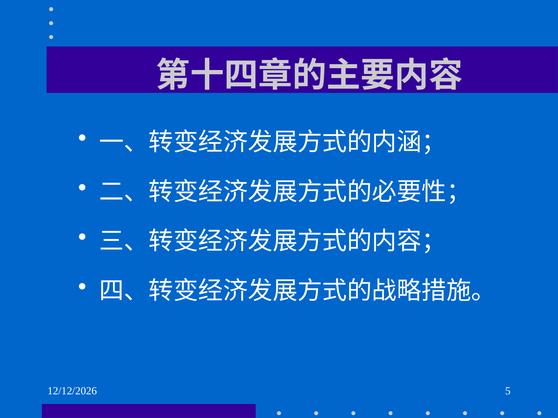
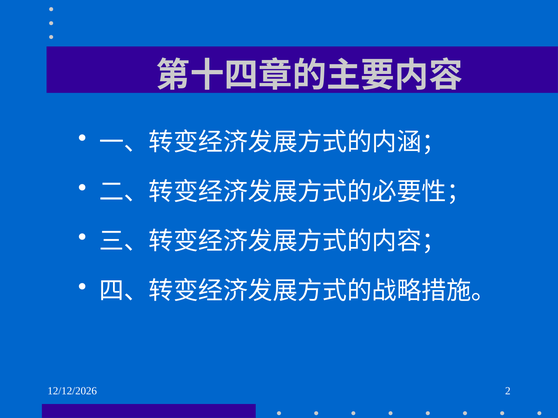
5: 5 -> 2
